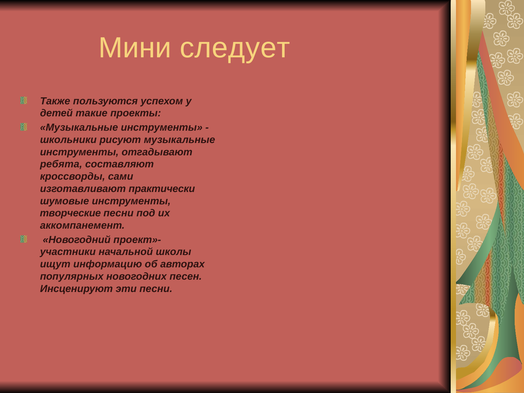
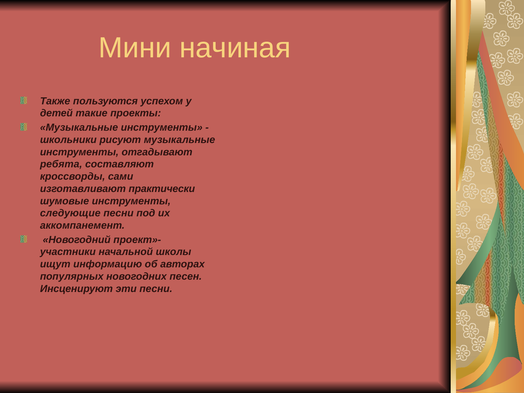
следует: следует -> начиная
творческие: творческие -> следующие
